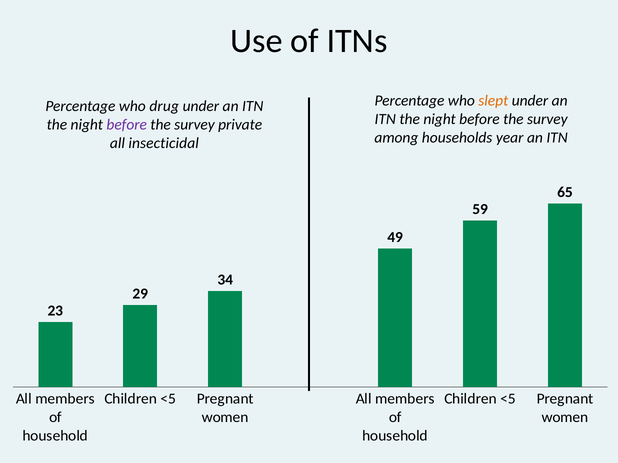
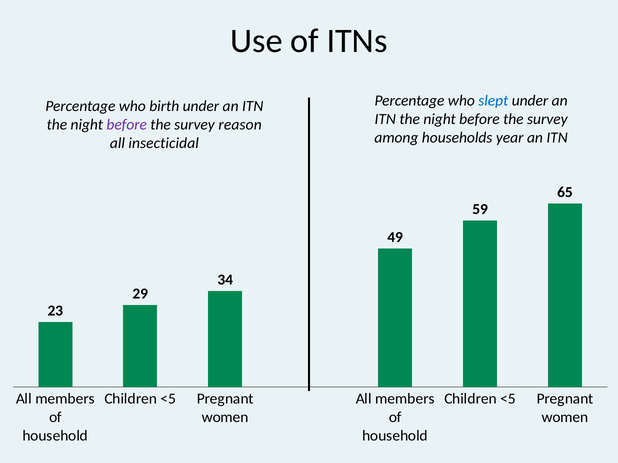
slept colour: orange -> blue
drug: drug -> birth
private: private -> reason
